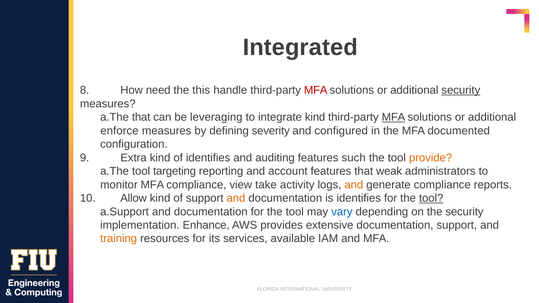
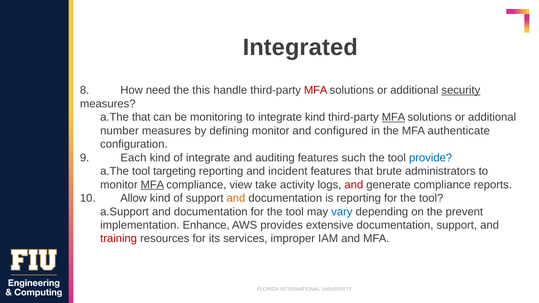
leveraging: leveraging -> monitoring
enforce: enforce -> number
defining severity: severity -> monitor
documented: documented -> authenticate
Extra: Extra -> Each
of identifies: identifies -> integrate
provide colour: orange -> blue
account: account -> incident
weak: weak -> brute
MFA at (152, 185) underline: none -> present
and at (354, 185) colour: orange -> red
is identifies: identifies -> reporting
tool at (431, 198) underline: present -> none
the security: security -> prevent
training colour: orange -> red
available: available -> improper
